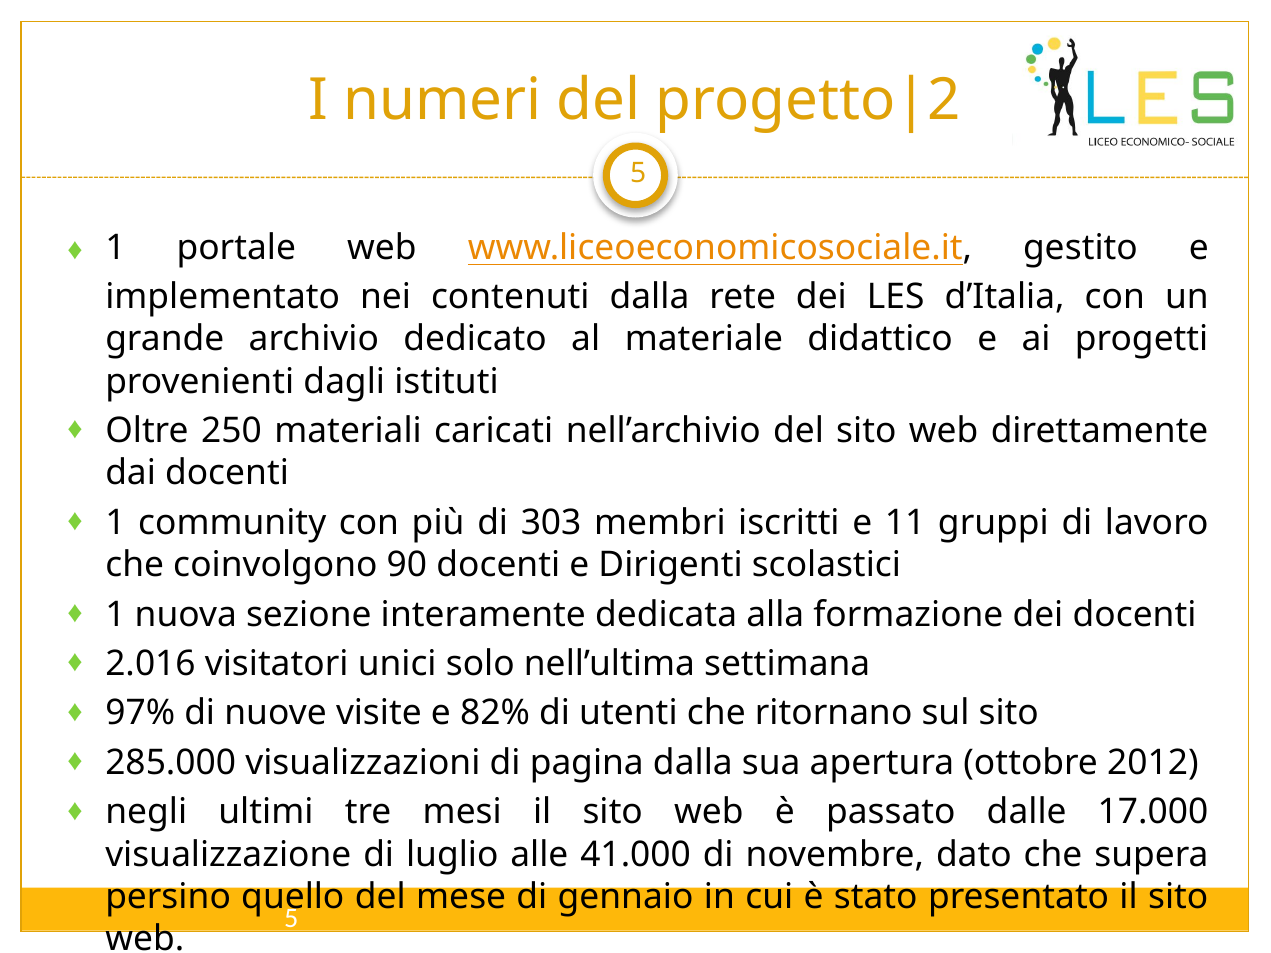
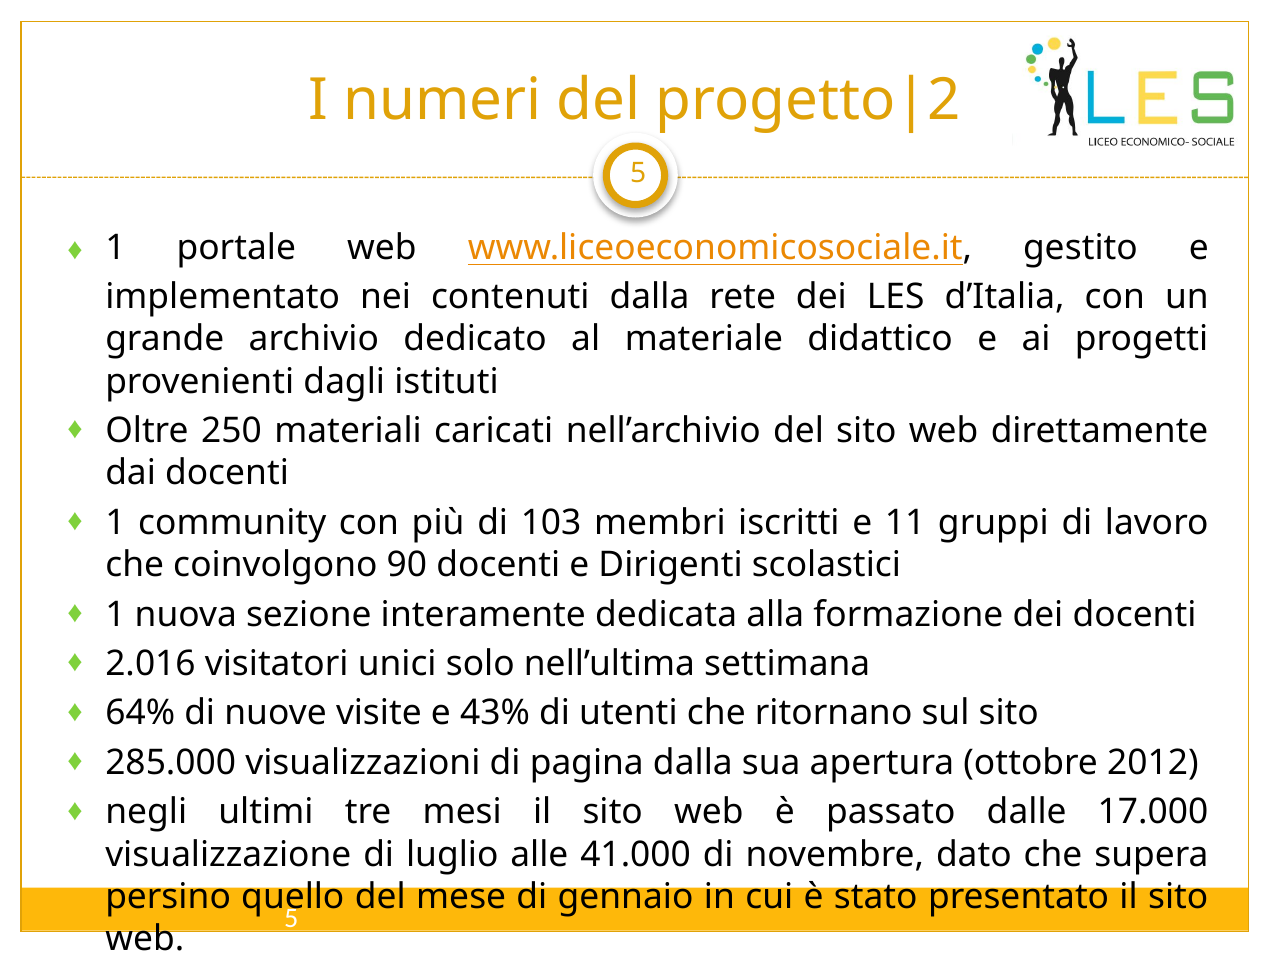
303: 303 -> 103
97%: 97% -> 64%
82%: 82% -> 43%
